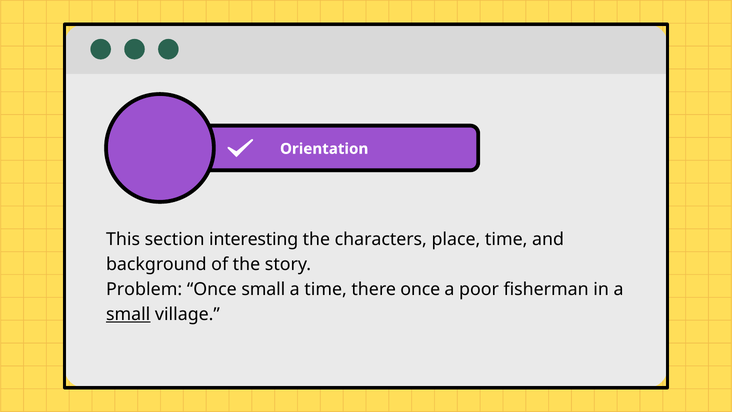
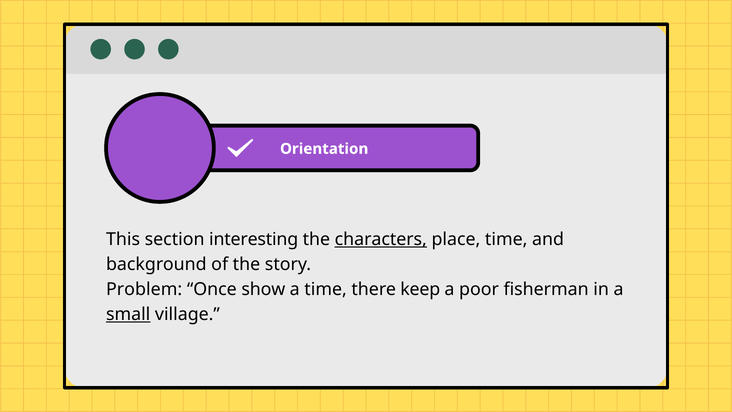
characters underline: none -> present
Once small: small -> show
there once: once -> keep
